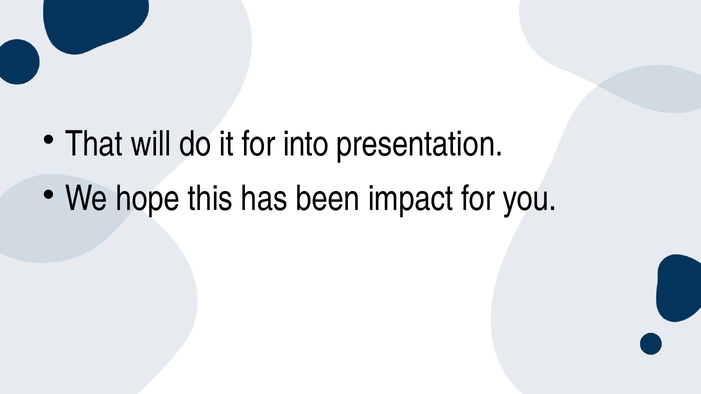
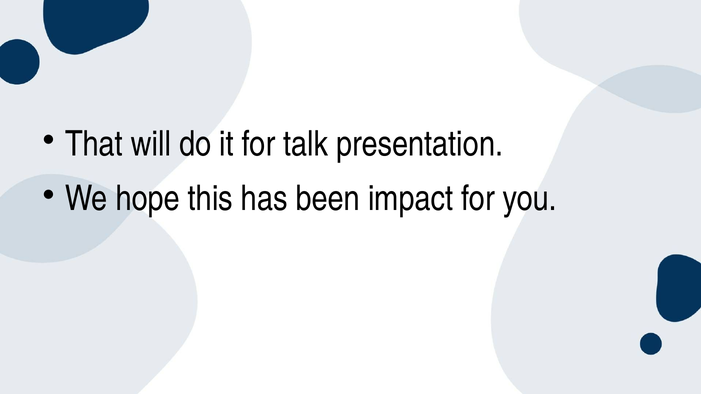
into: into -> talk
